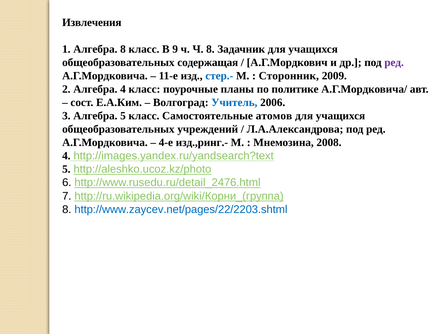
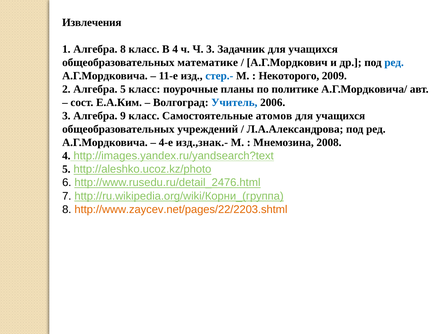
В 9: 9 -> 4
Ч 8: 8 -> 3
содержащая: содержащая -> математике
ред at (394, 62) colour: purple -> blue
Сторонник: Сторонник -> Некоторого
Алгебра 4: 4 -> 5
Алгебра 5: 5 -> 9
изд.,ринг.-: изд.,ринг.- -> изд.,знак.-
http://www.zaycev.net/pages/22/2203.shtml colour: blue -> orange
